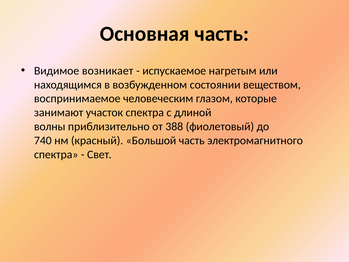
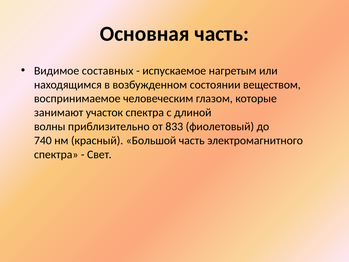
возникает: возникает -> составных
388: 388 -> 833
